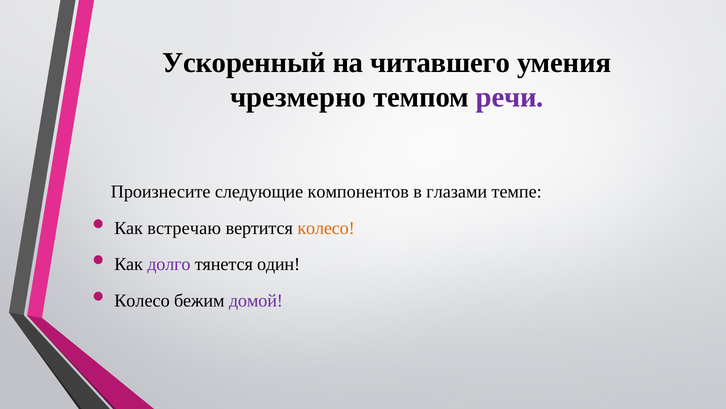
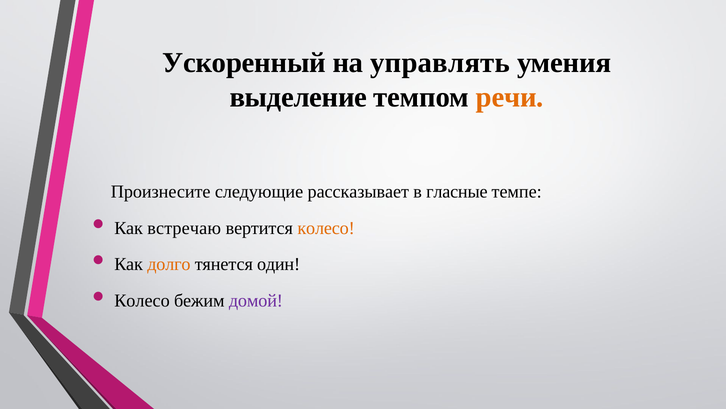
читавшего: читавшего -> управлять
чрезмерно: чрезмерно -> выделение
речи colour: purple -> orange
компонентов: компонентов -> рассказывает
глазами: глазами -> гласные
долго colour: purple -> orange
